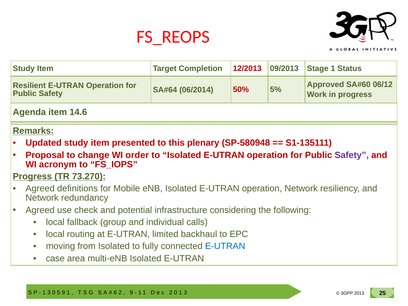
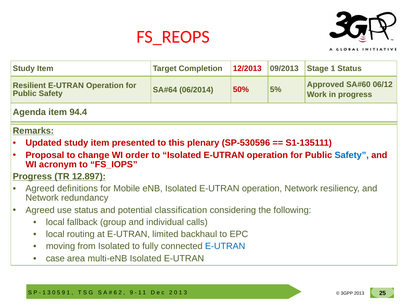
14.6: 14.6 -> 94.4
SP-580948: SP-580948 -> SP-530596
Safety at (352, 155) colour: purple -> blue
73.270: 73.270 -> 12.897
use check: check -> status
infrastructure: infrastructure -> classification
